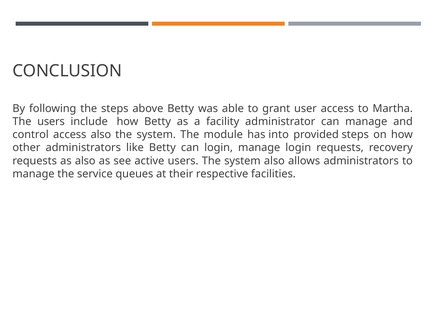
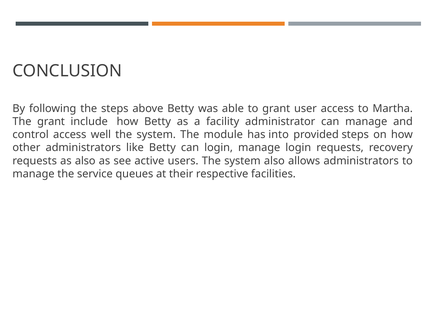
The users: users -> grant
access also: also -> well
